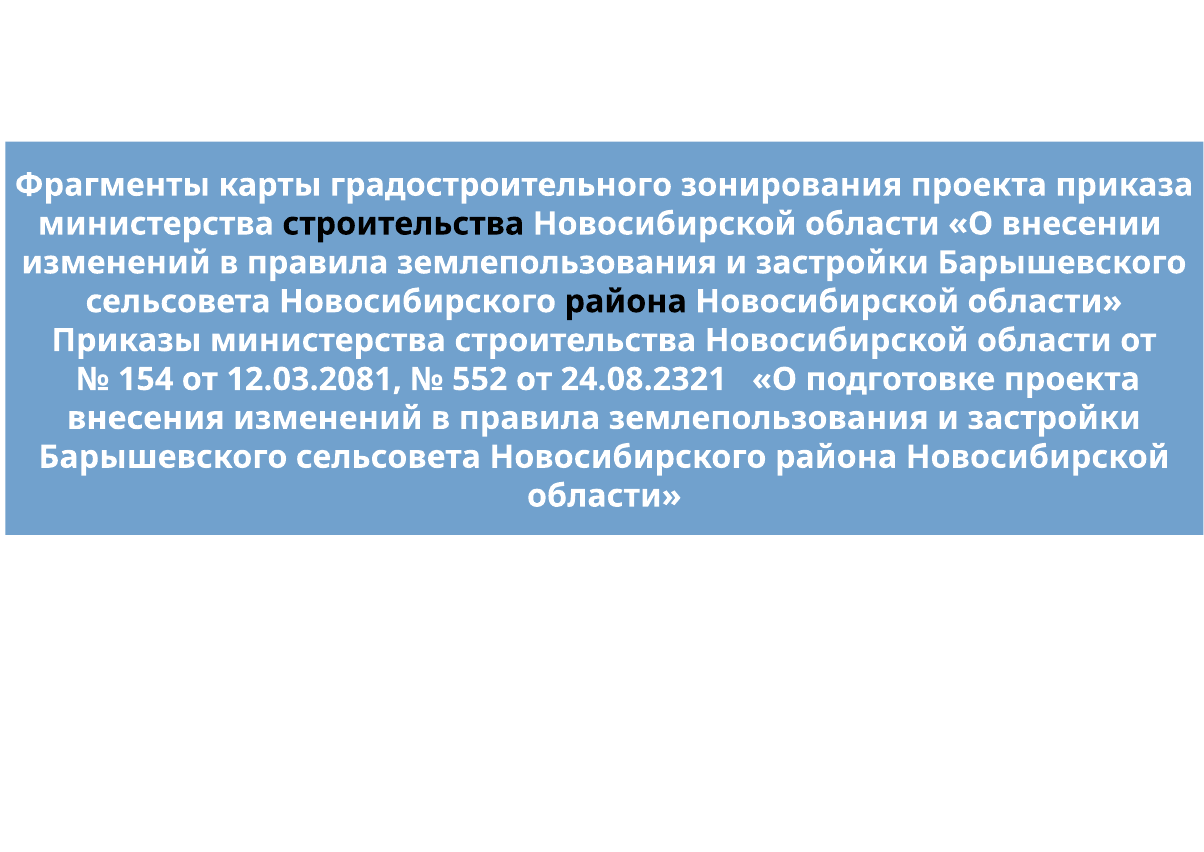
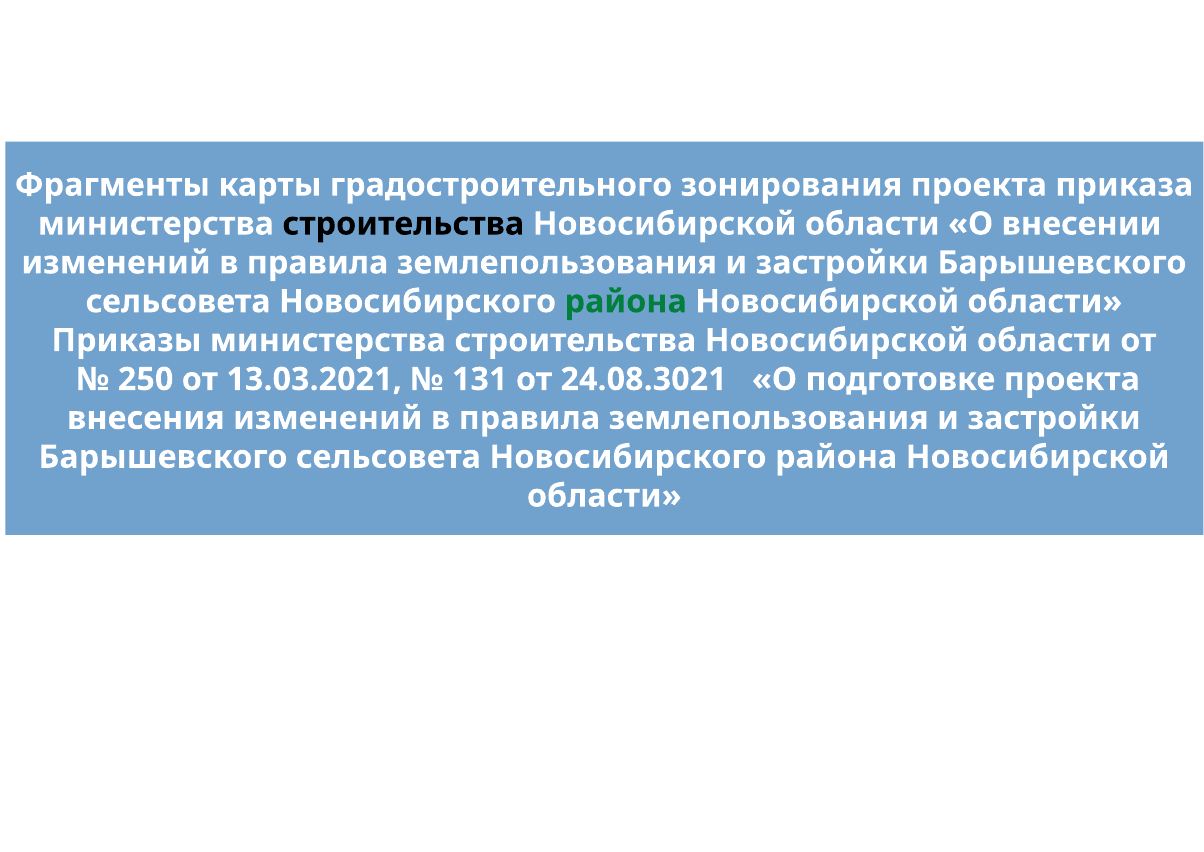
района at (626, 301) colour: black -> green
154: 154 -> 250
12.03.2081: 12.03.2081 -> 13.03.2021
552: 552 -> 131
24.08.2321: 24.08.2321 -> 24.08.3021
